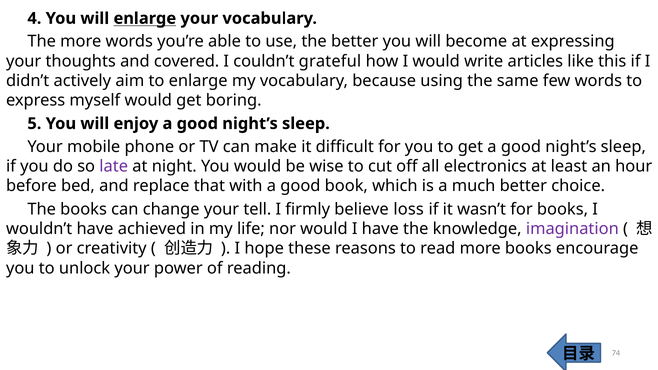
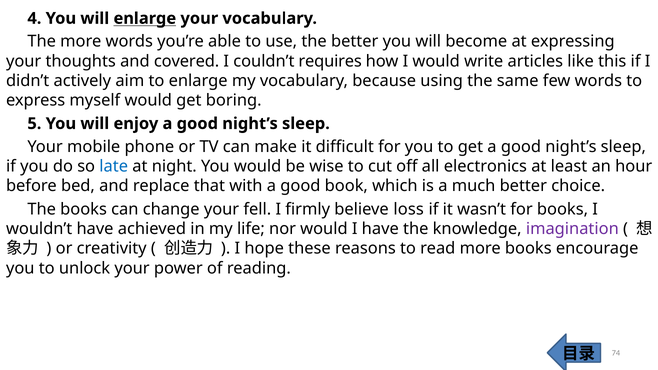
grateful: grateful -> requires
late colour: purple -> blue
tell: tell -> fell
